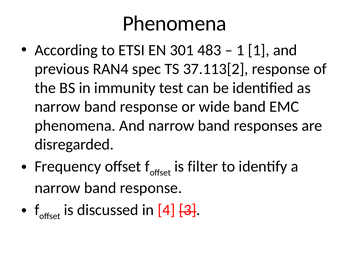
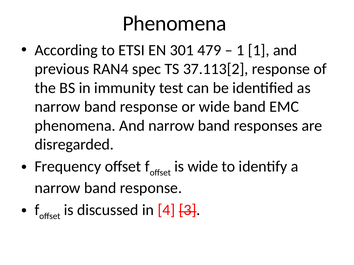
483: 483 -> 479
is filter: filter -> wide
